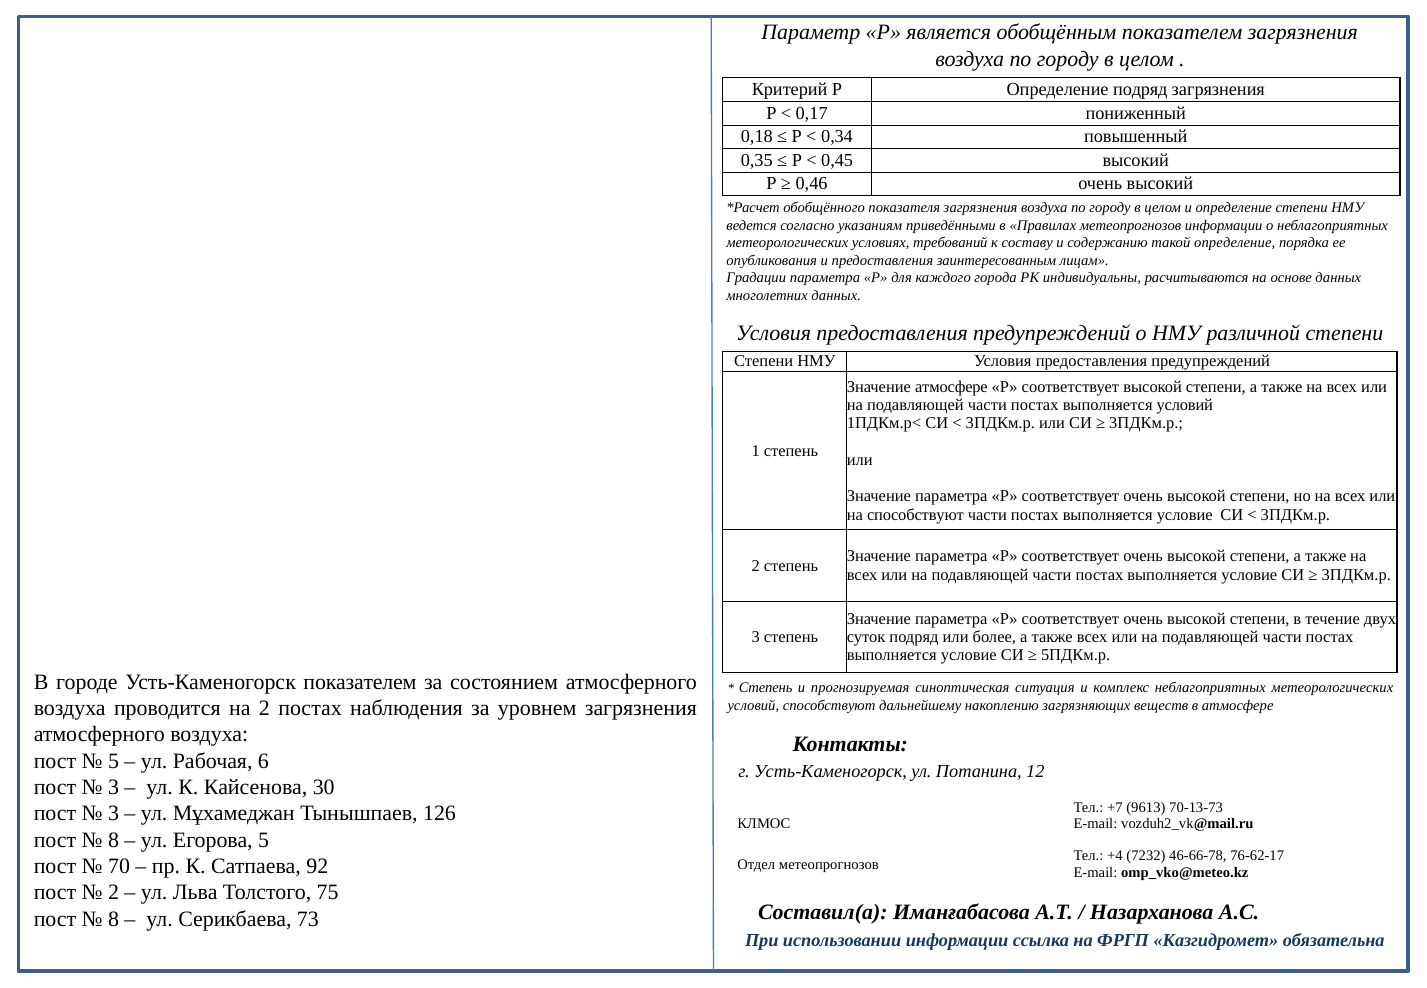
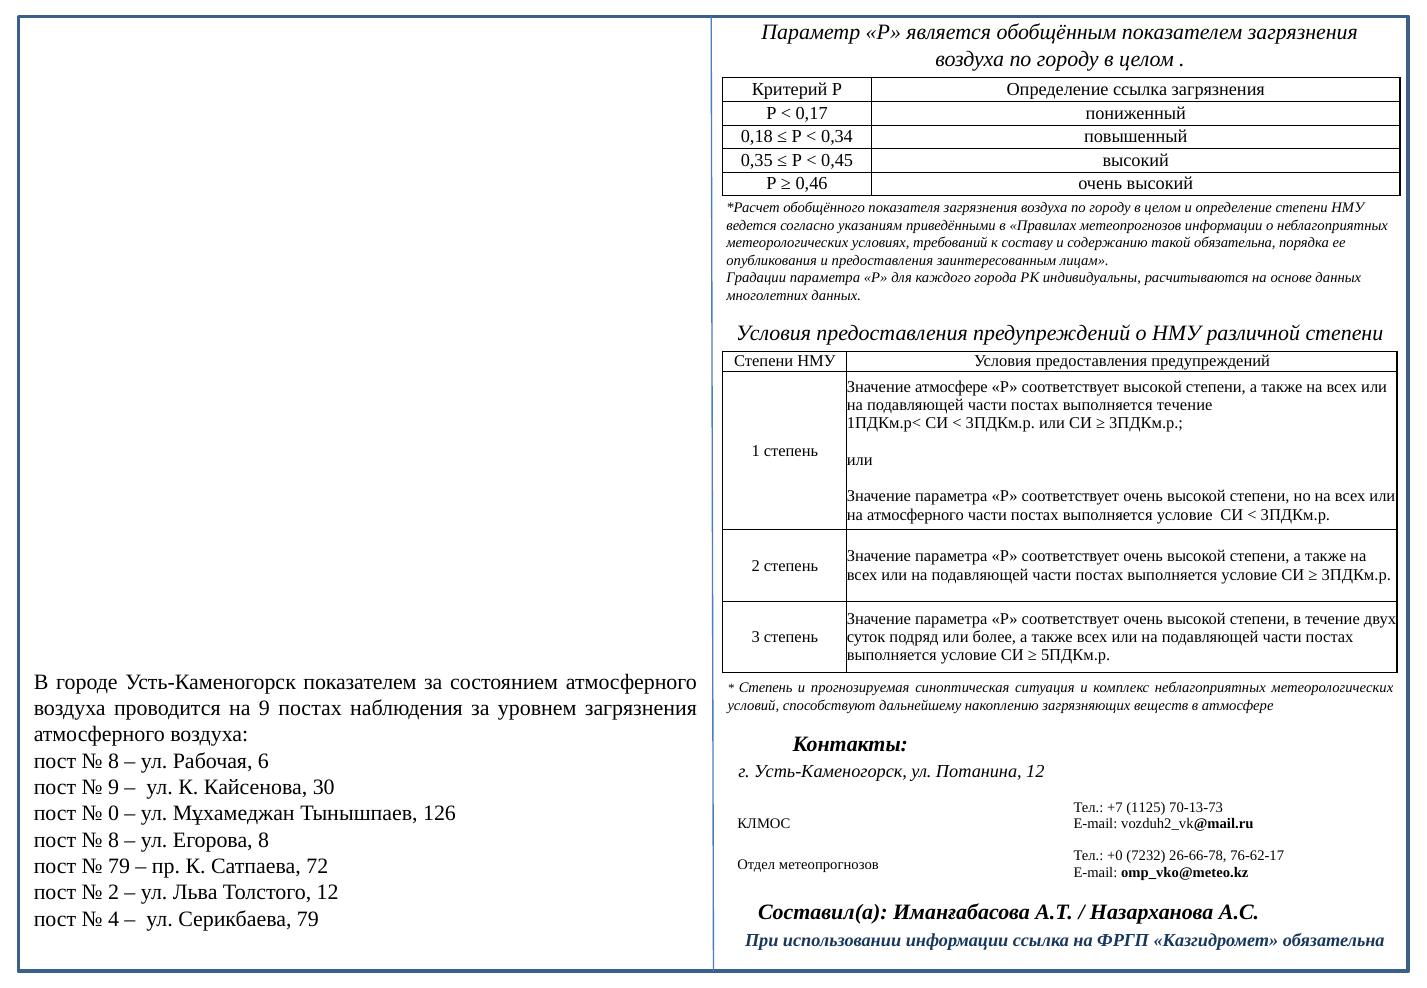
Определение подряд: подряд -> ссылка
такой определение: определение -> обязательна
выполняется условий: условий -> течение
на способствуют: способствуют -> атмосферного
на 2: 2 -> 9
5 at (114, 761): 5 -> 8
3 at (114, 787): 3 -> 9
9613: 9613 -> 1125
3 at (114, 814): 3 -> 0
Егорова 5: 5 -> 8
+4: +4 -> +0
46-66-78: 46-66-78 -> 26-66-78
70 at (119, 866): 70 -> 79
92: 92 -> 72
Толстого 75: 75 -> 12
8 at (114, 919): 8 -> 4
Серикбаева 73: 73 -> 79
